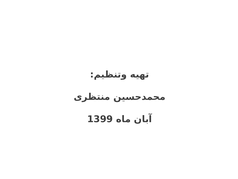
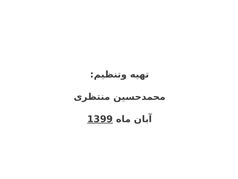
1399 underline: none -> present
